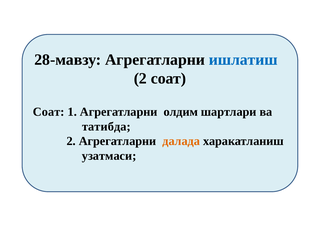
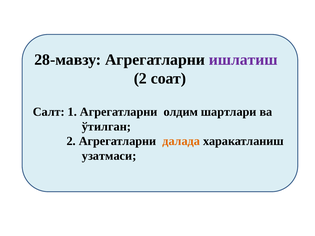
ишлатиш colour: blue -> purple
Соат at (49, 112): Соат -> Салт
татибда: татибда -> ўтилган
